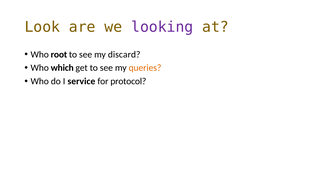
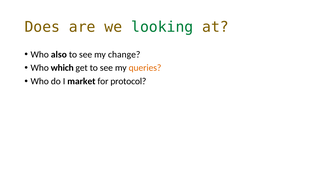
Look: Look -> Does
looking colour: purple -> green
root: root -> also
discard: discard -> change
service: service -> market
